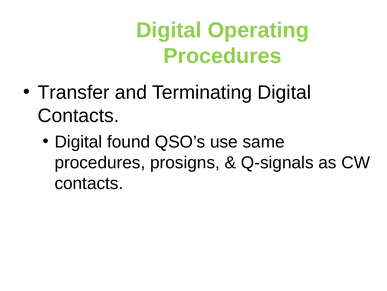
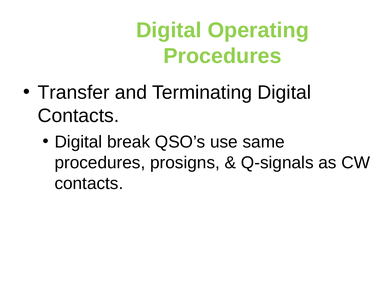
found: found -> break
